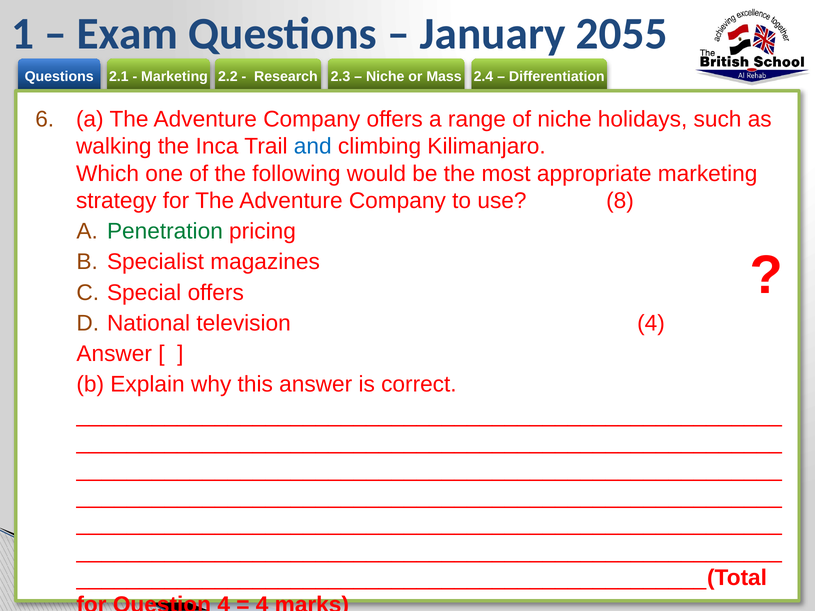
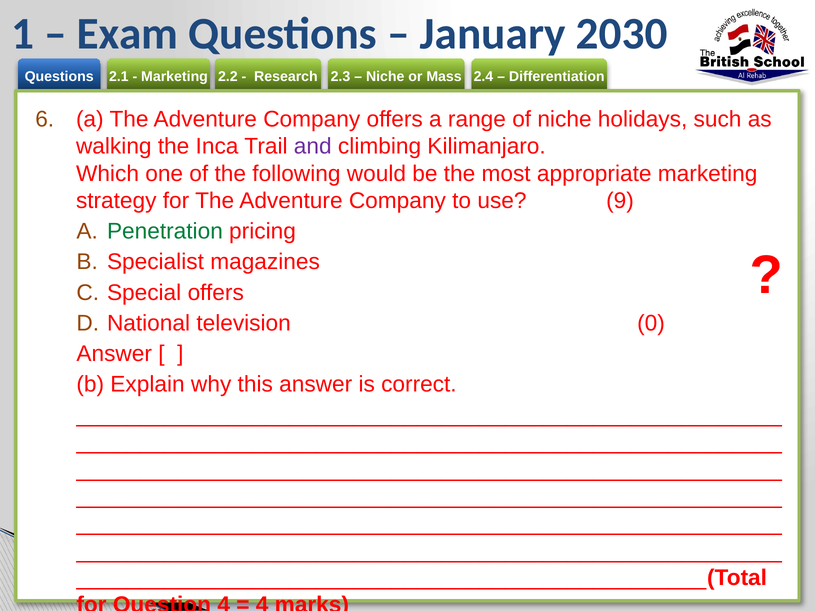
2055: 2055 -> 2030
and colour: blue -> purple
8: 8 -> 9
television 4: 4 -> 0
